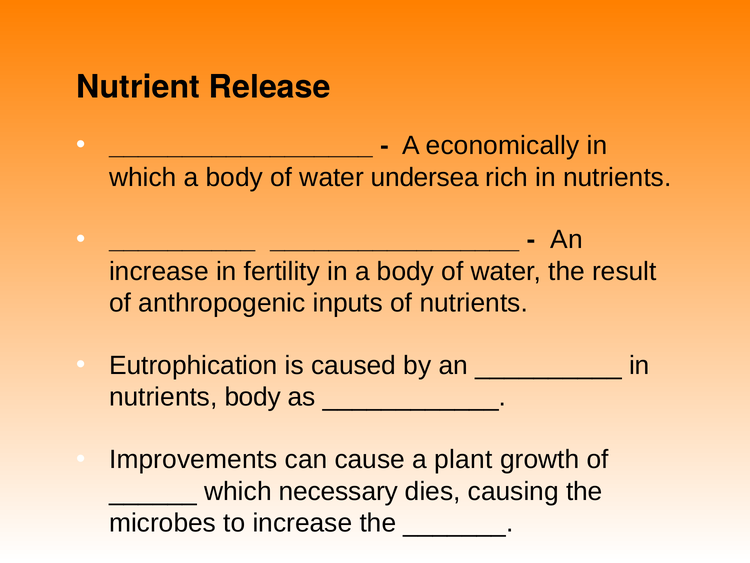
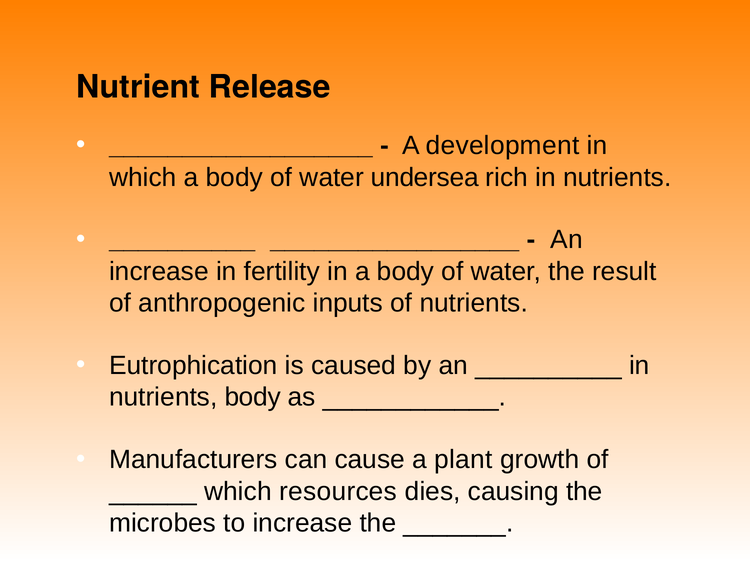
economically: economically -> development
Improvements: Improvements -> Manufacturers
necessary: necessary -> resources
